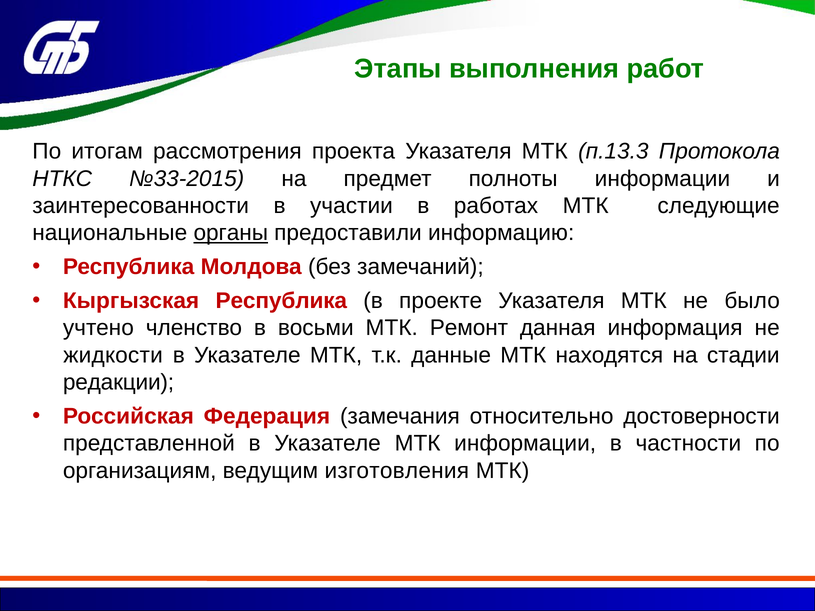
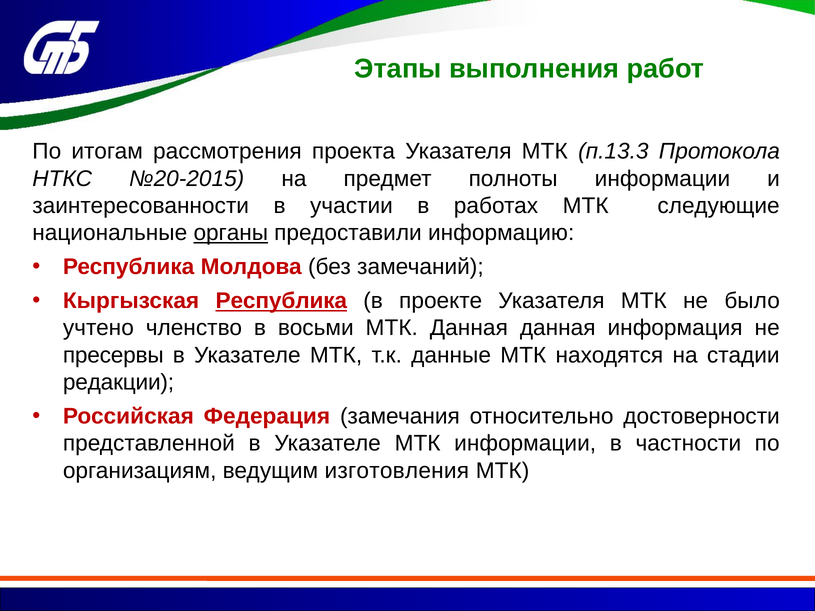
№33-2015: №33-2015 -> №20-2015
Республика at (281, 301) underline: none -> present
МТК Ремонт: Ремонт -> Данная
жидкости: жидкости -> пресервы
